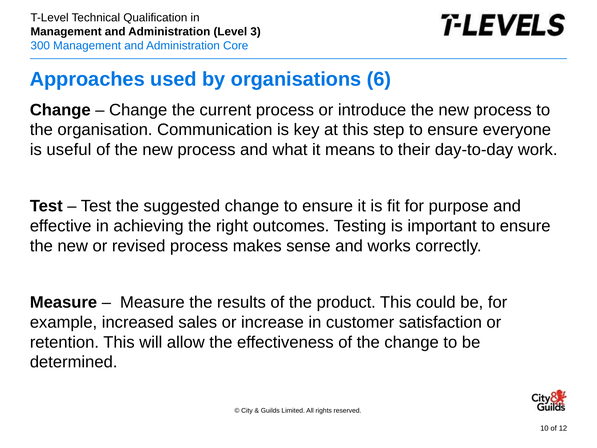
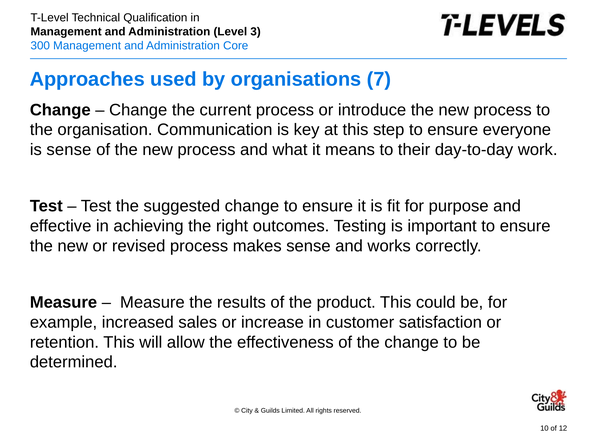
6: 6 -> 7
is useful: useful -> sense
